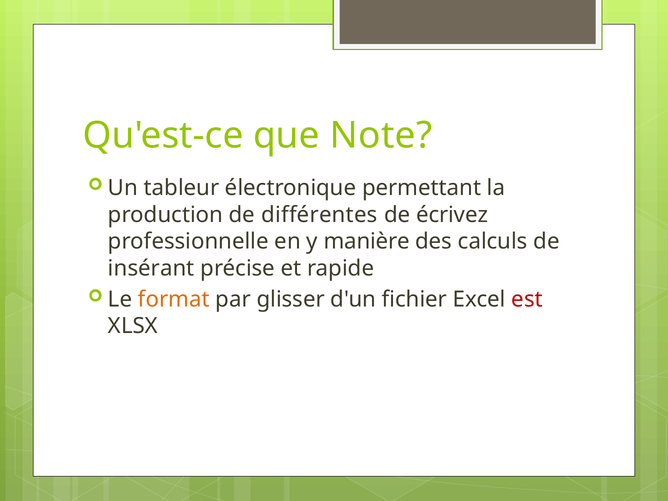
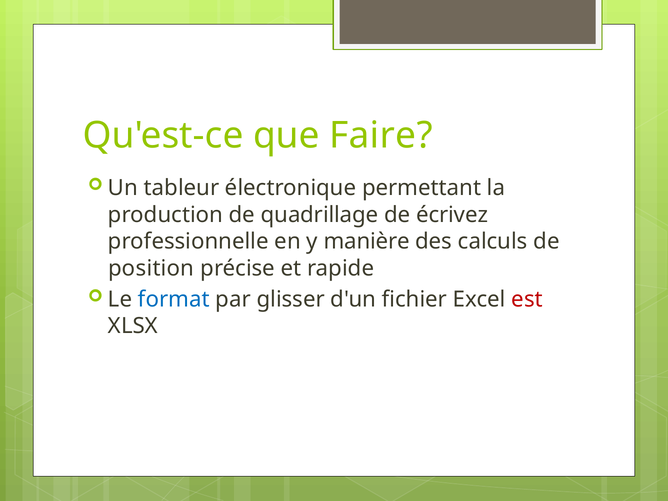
Note: Note -> Faire
différentes: différentes -> quadrillage
insérant: insérant -> position
format colour: orange -> blue
